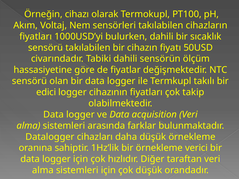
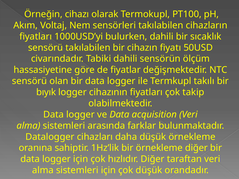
edici: edici -> bıyık
örnekleme verici: verici -> diğer
